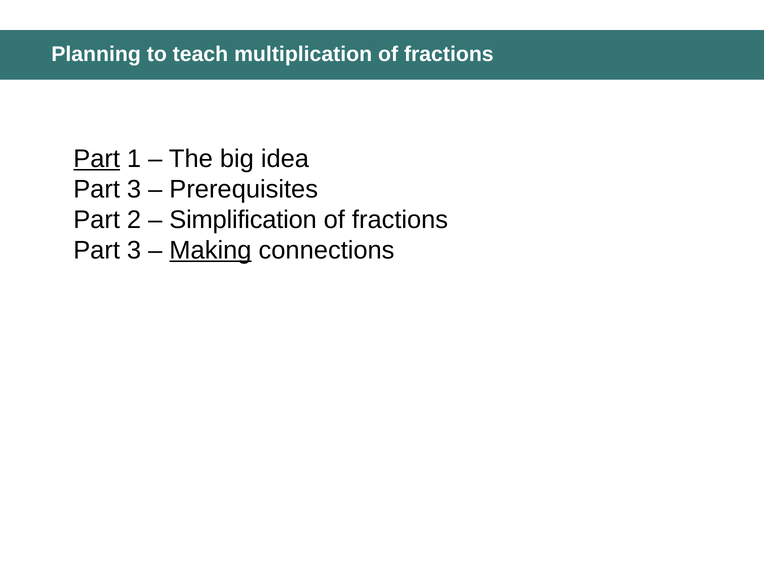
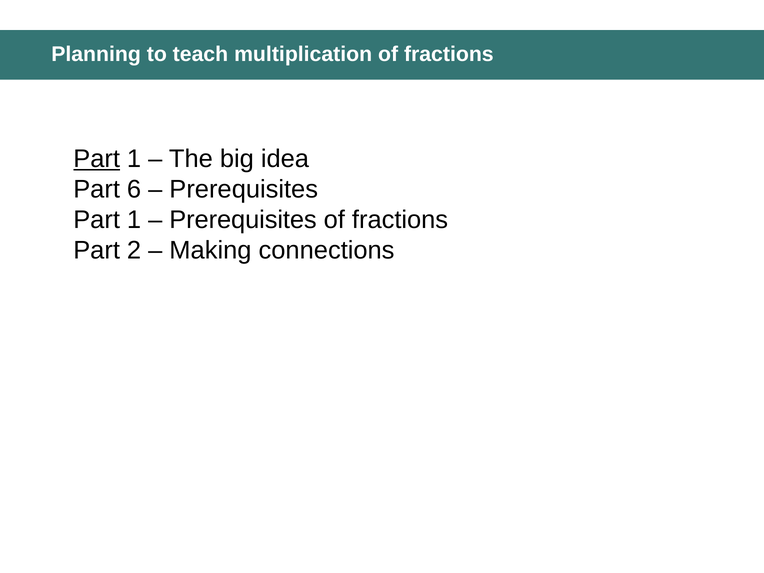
3 at (134, 189): 3 -> 6
2 at (134, 220): 2 -> 1
Simplification at (243, 220): Simplification -> Prerequisites
3 at (134, 250): 3 -> 2
Making underline: present -> none
